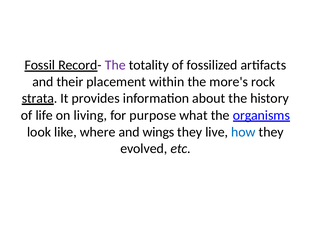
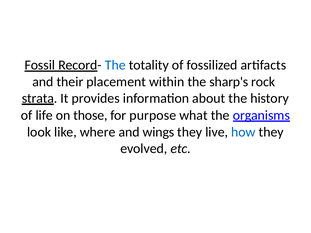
The at (115, 65) colour: purple -> blue
more's: more's -> sharp's
living: living -> those
